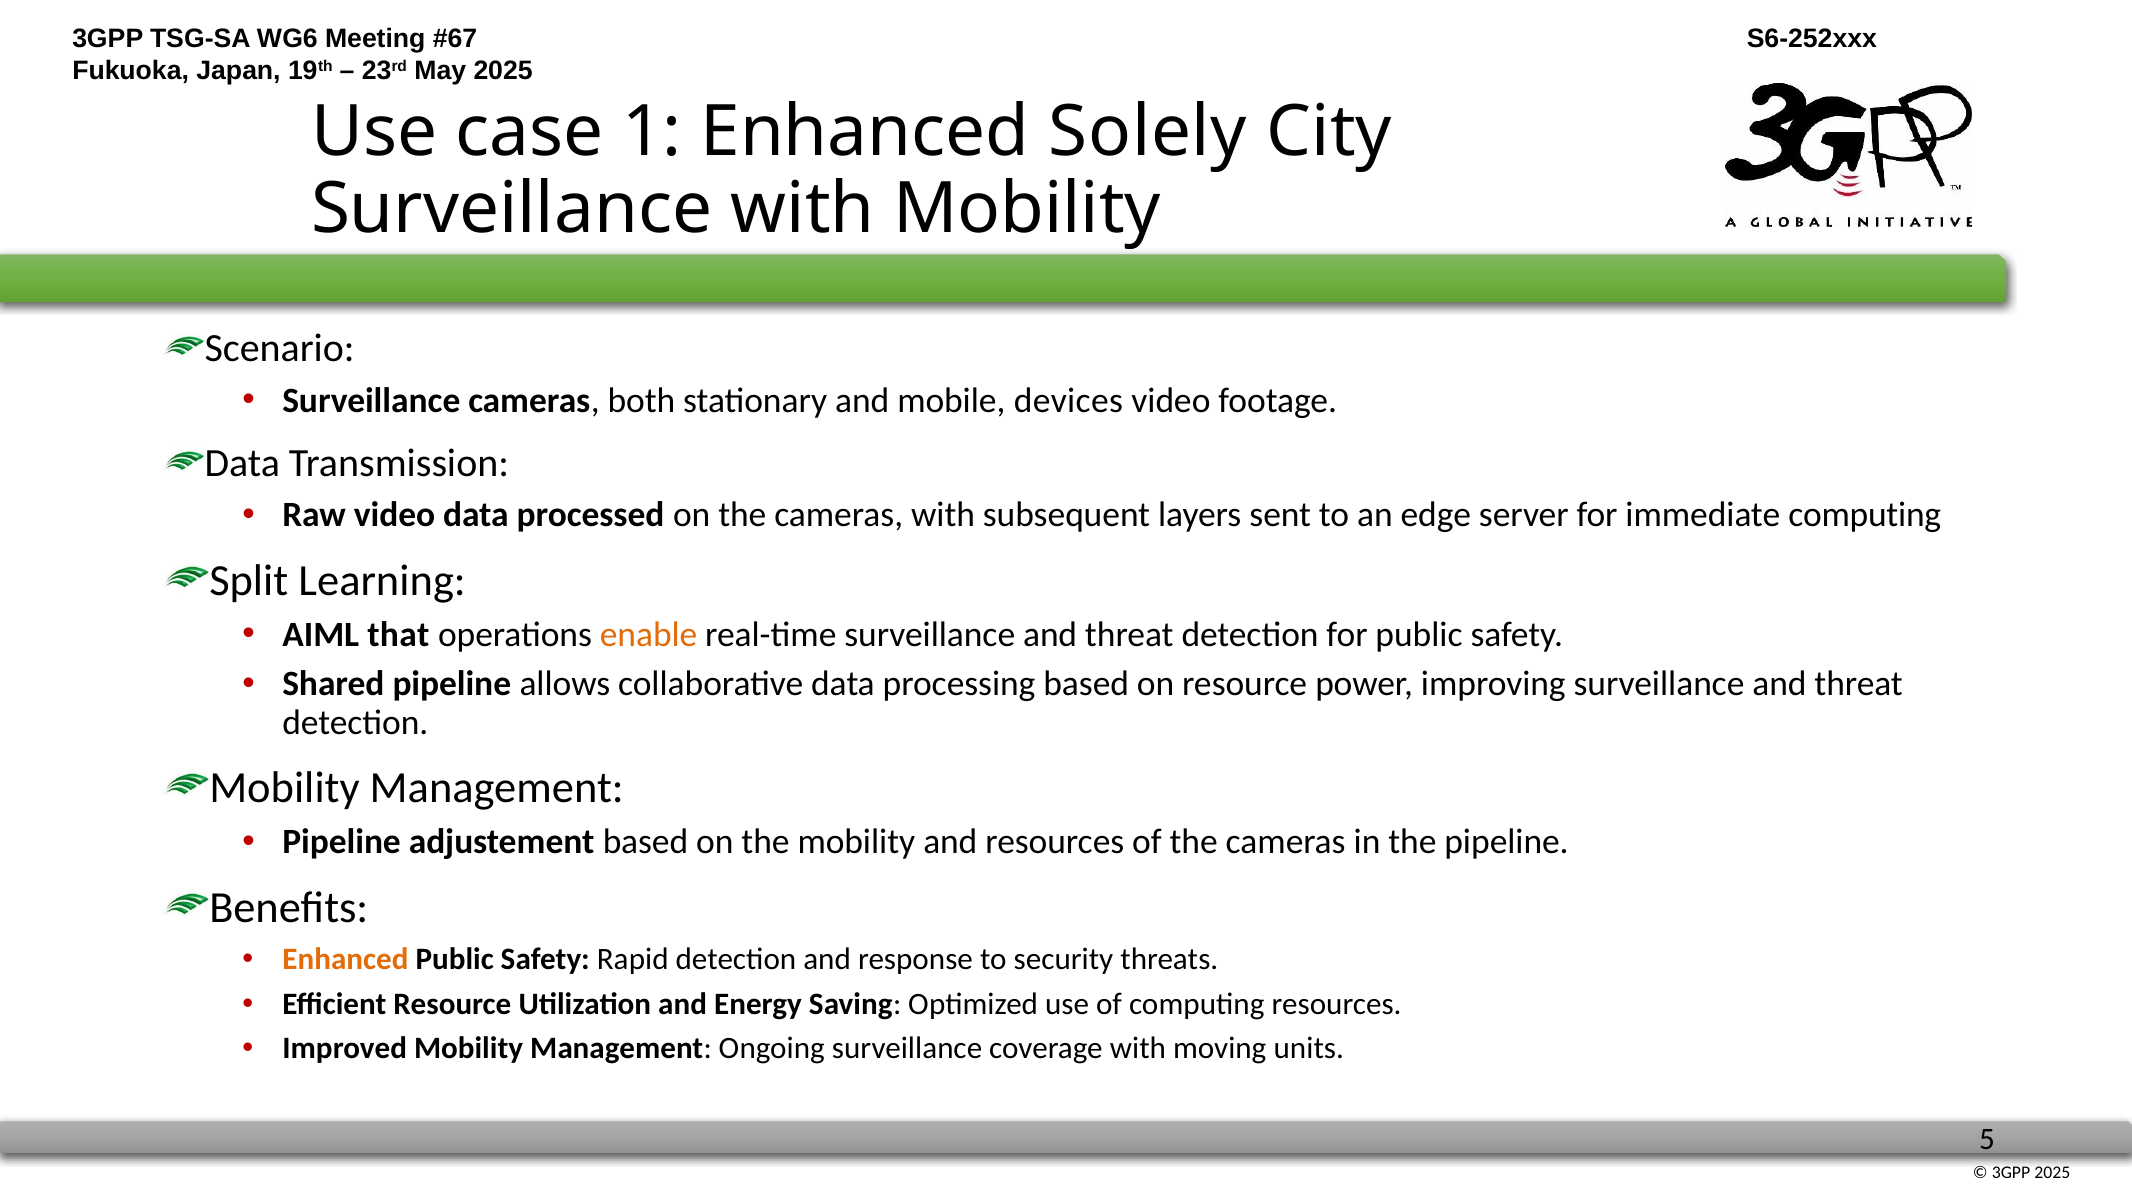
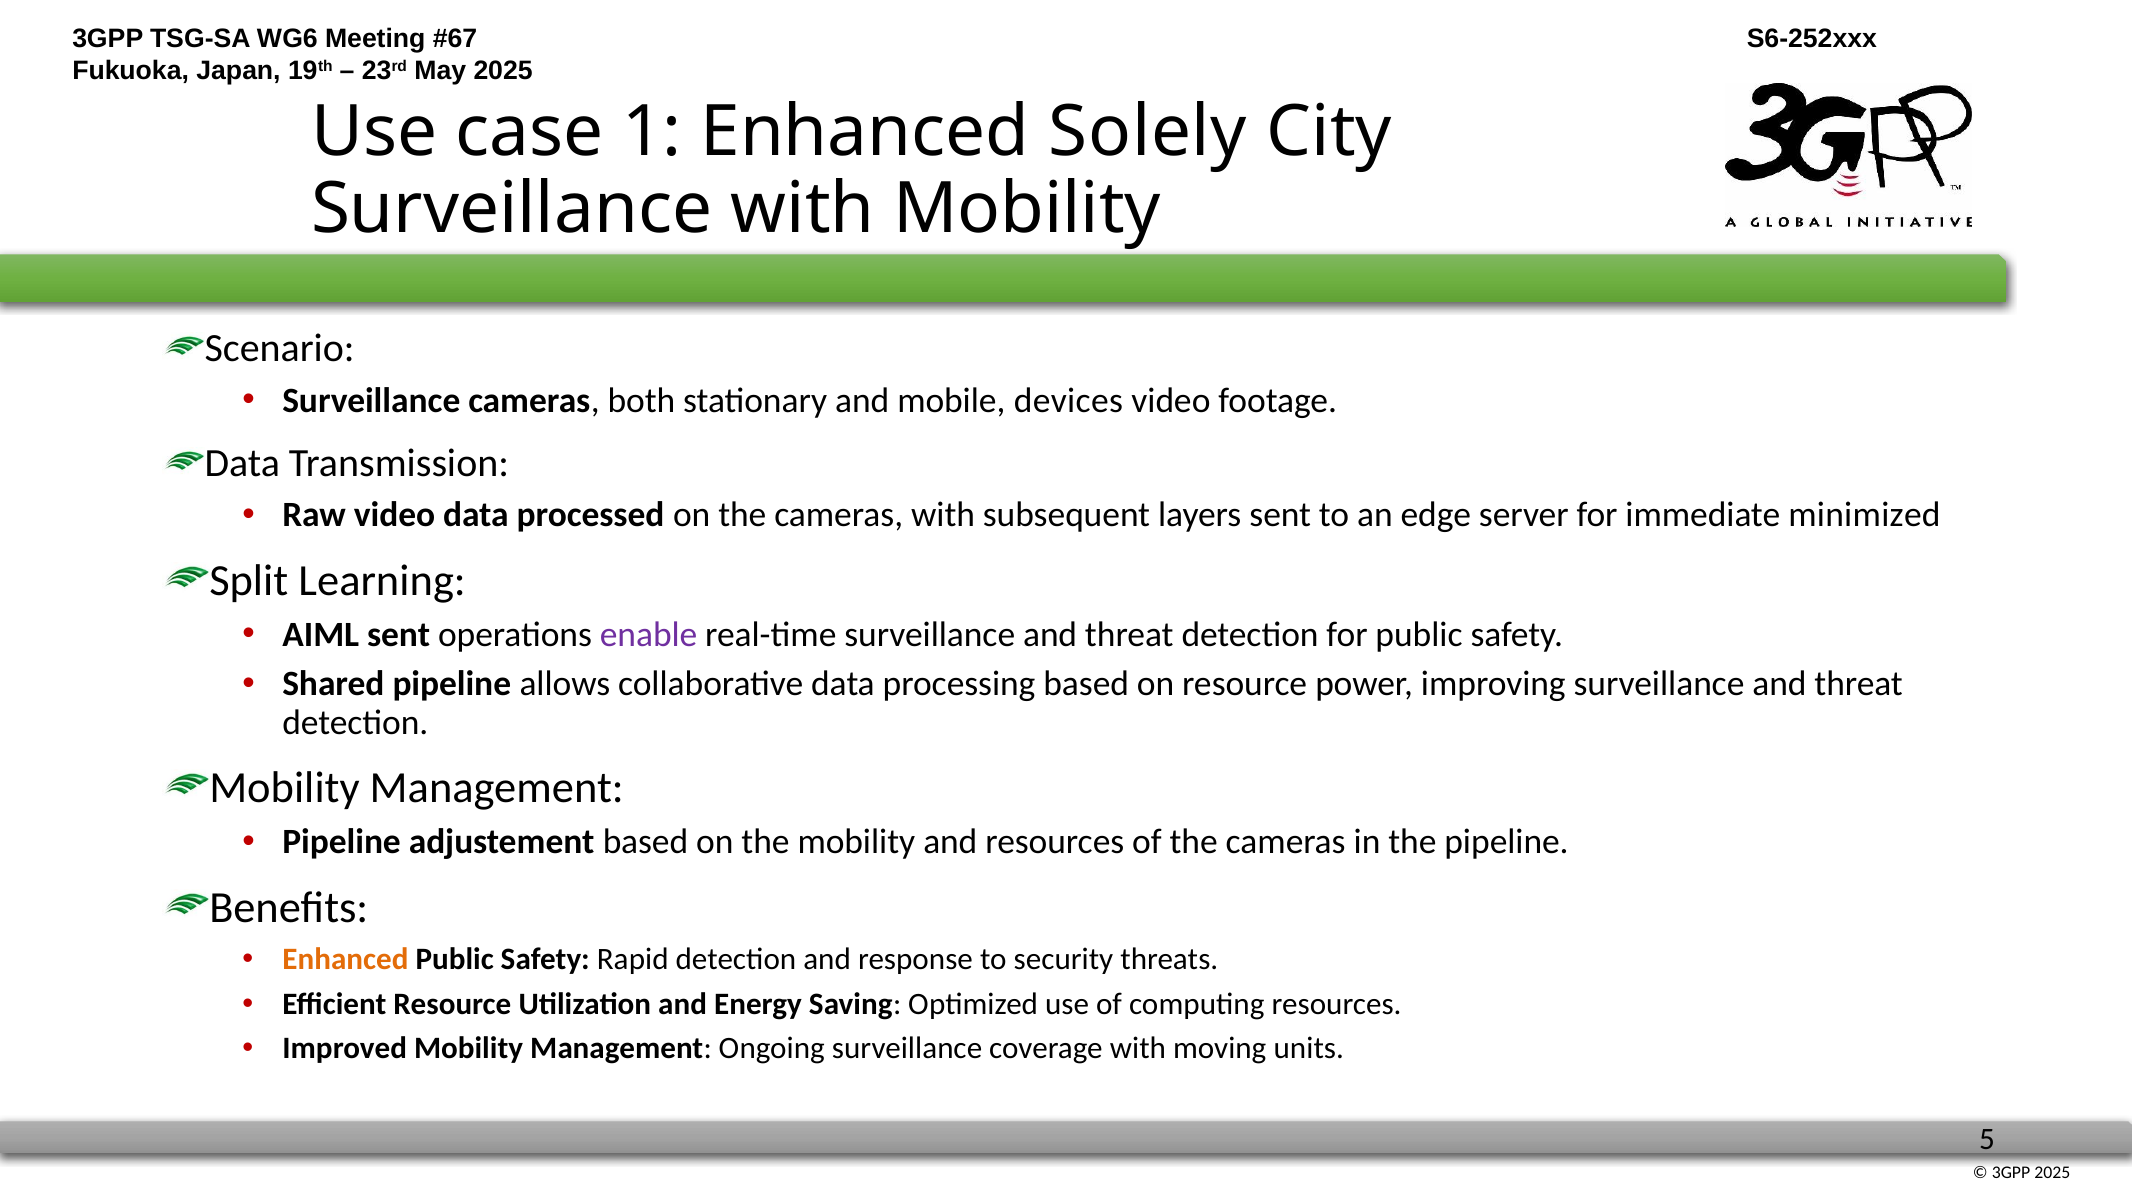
immediate computing: computing -> minimized
AIML that: that -> sent
enable colour: orange -> purple
